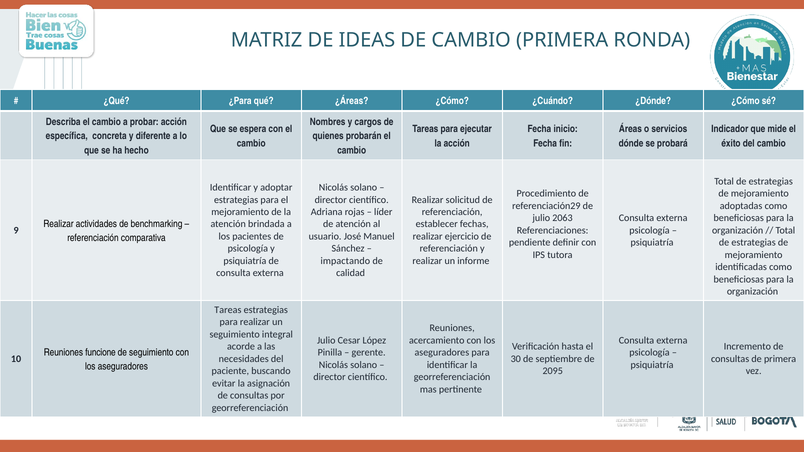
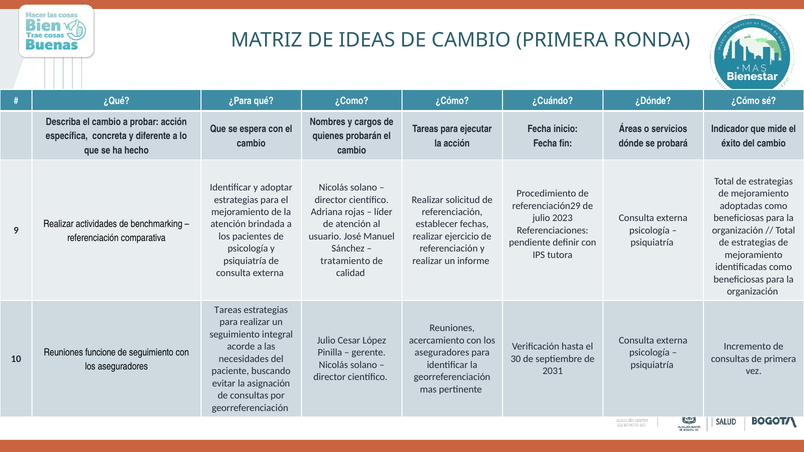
¿Áreas: ¿Áreas -> ¿Como
2063: 2063 -> 2023
impactando: impactando -> tratamiento
2095: 2095 -> 2031
